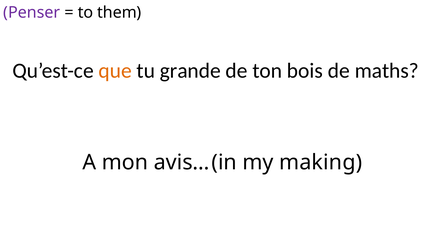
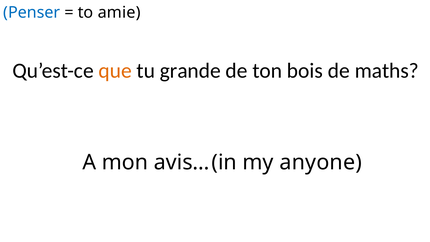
Penser colour: purple -> blue
them: them -> amie
making: making -> anyone
